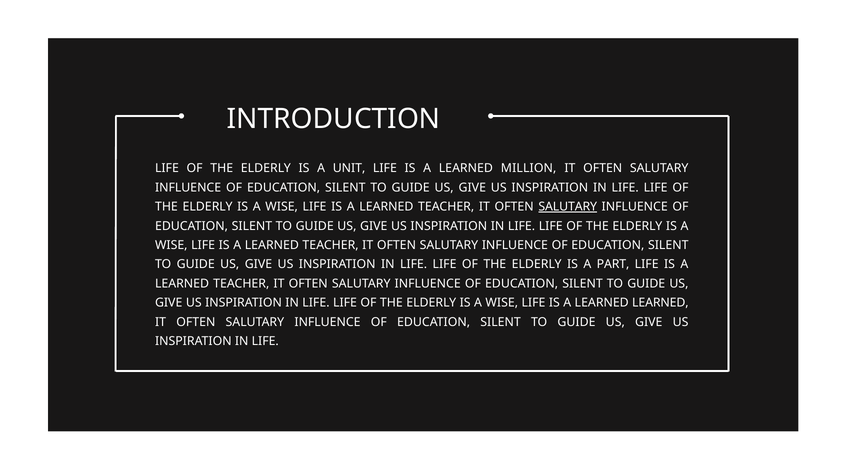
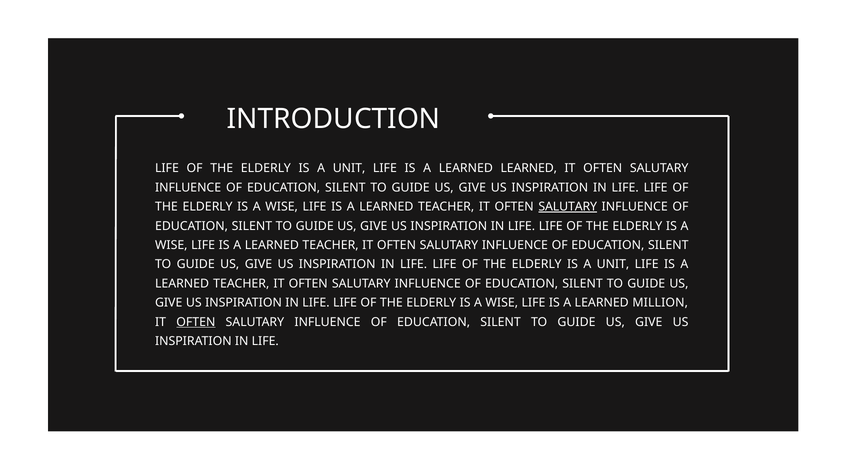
LEARNED MILLION: MILLION -> LEARNED
PART at (613, 264): PART -> UNIT
LEARNED LEARNED: LEARNED -> MILLION
OFTEN at (196, 322) underline: none -> present
